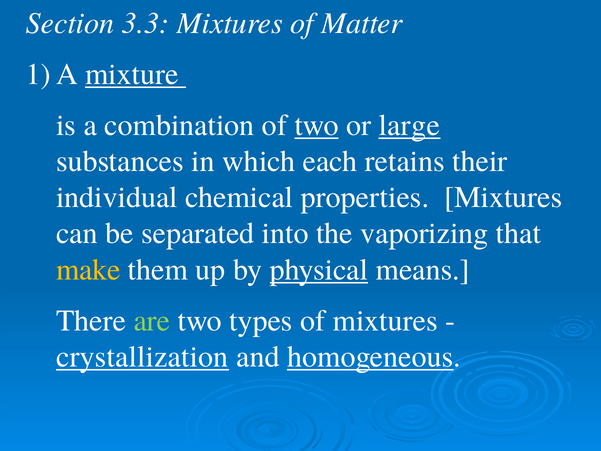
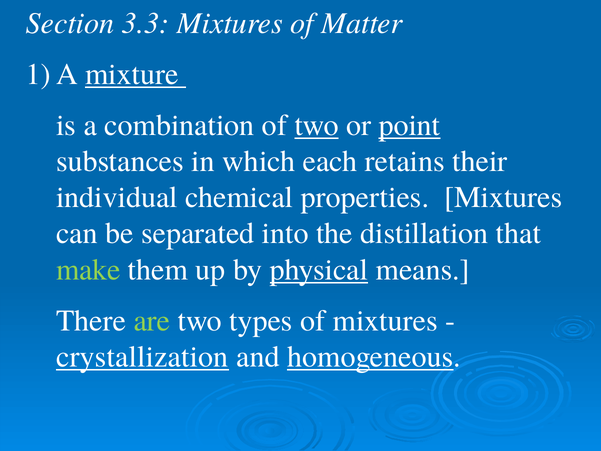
large: large -> point
vaporizing: vaporizing -> distillation
make colour: yellow -> light green
